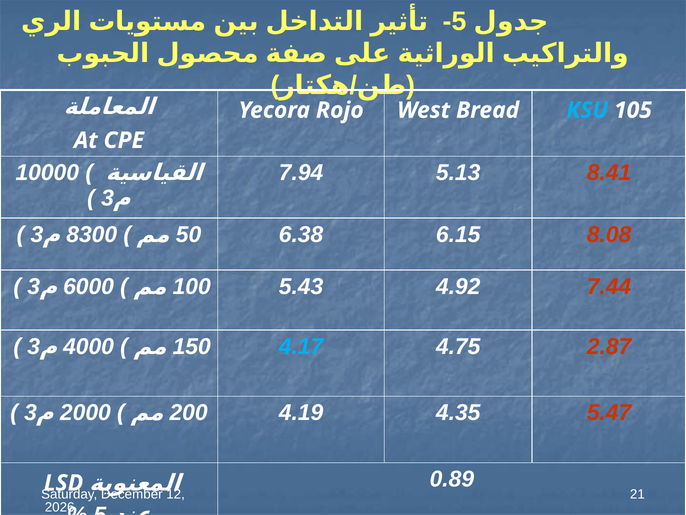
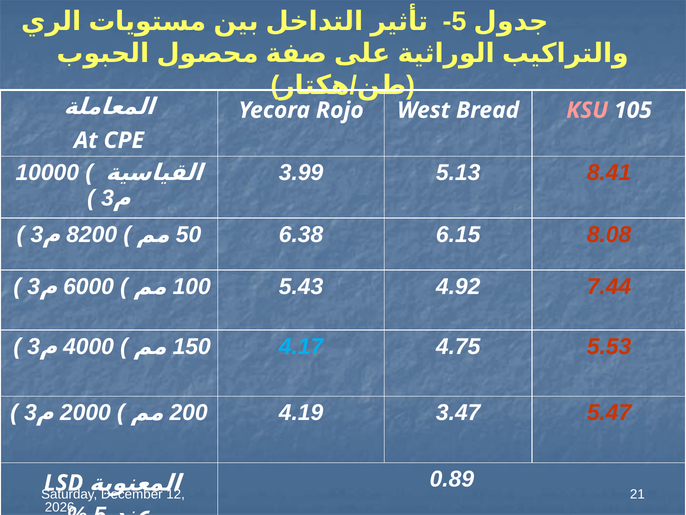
KSU colour: light blue -> pink
7.94: 7.94 -> 3.99
8300: 8300 -> 8200
2.87: 2.87 -> 5.53
4.35: 4.35 -> 3.47
